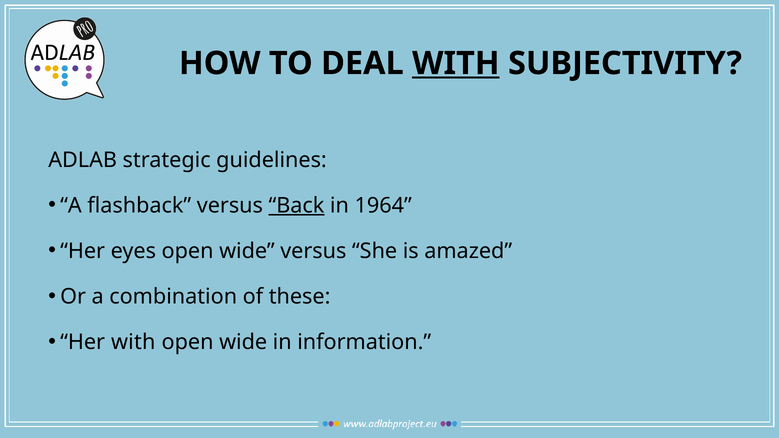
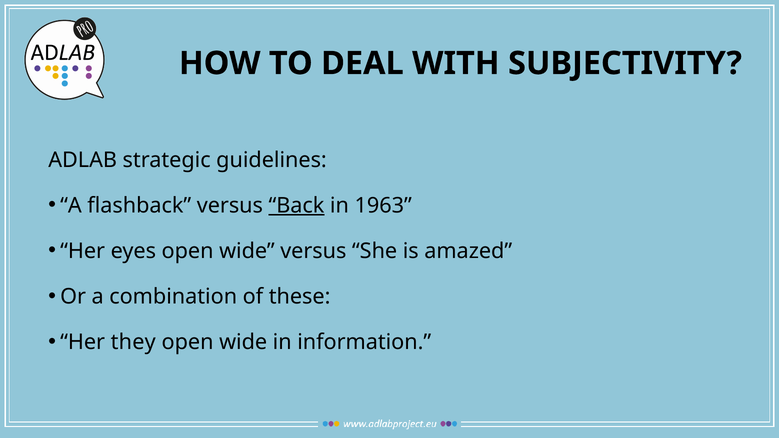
WITH at (456, 63) underline: present -> none
1964: 1964 -> 1963
Her with: with -> they
